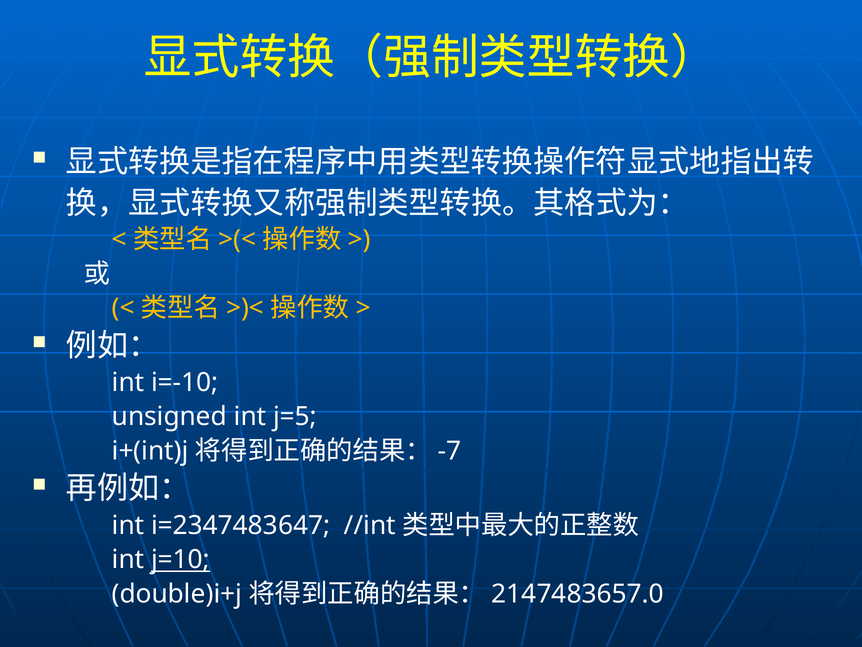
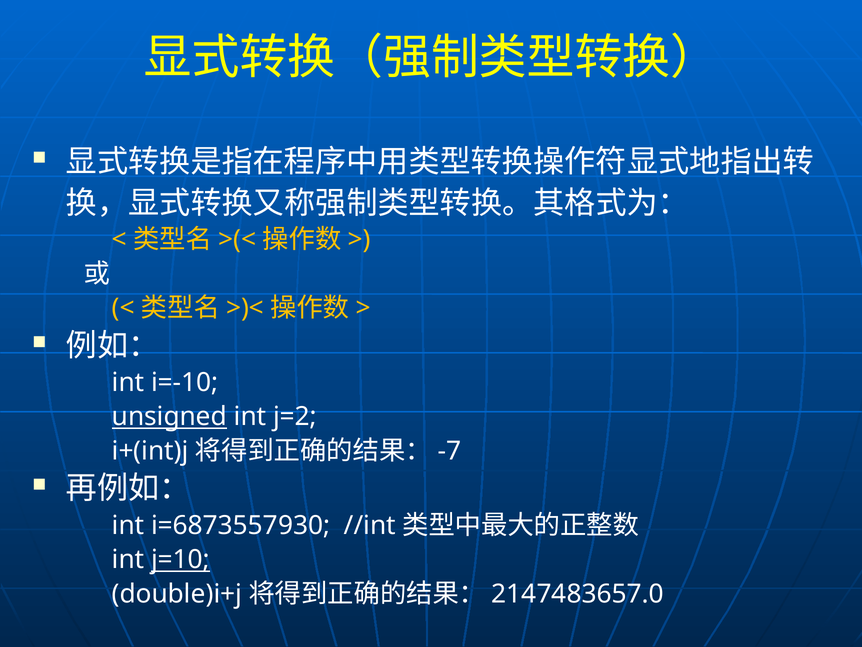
unsigned underline: none -> present
j=5: j=5 -> j=2
i=2347483647: i=2347483647 -> i=6873557930
